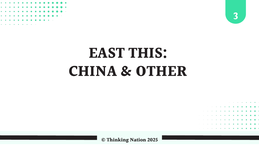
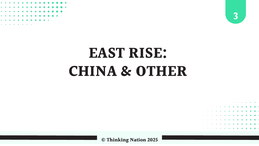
THIS: THIS -> RISE
